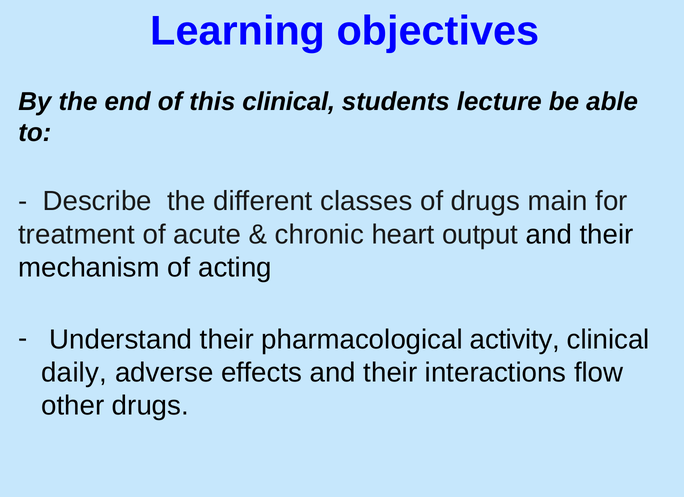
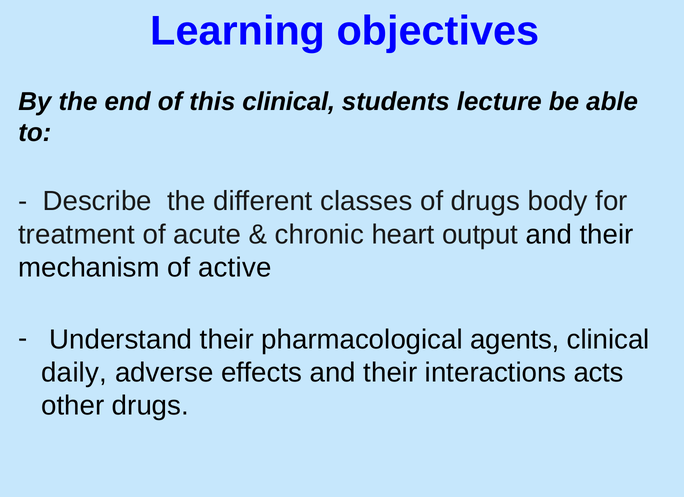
main: main -> body
acting: acting -> active
activity: activity -> agents
flow: flow -> acts
